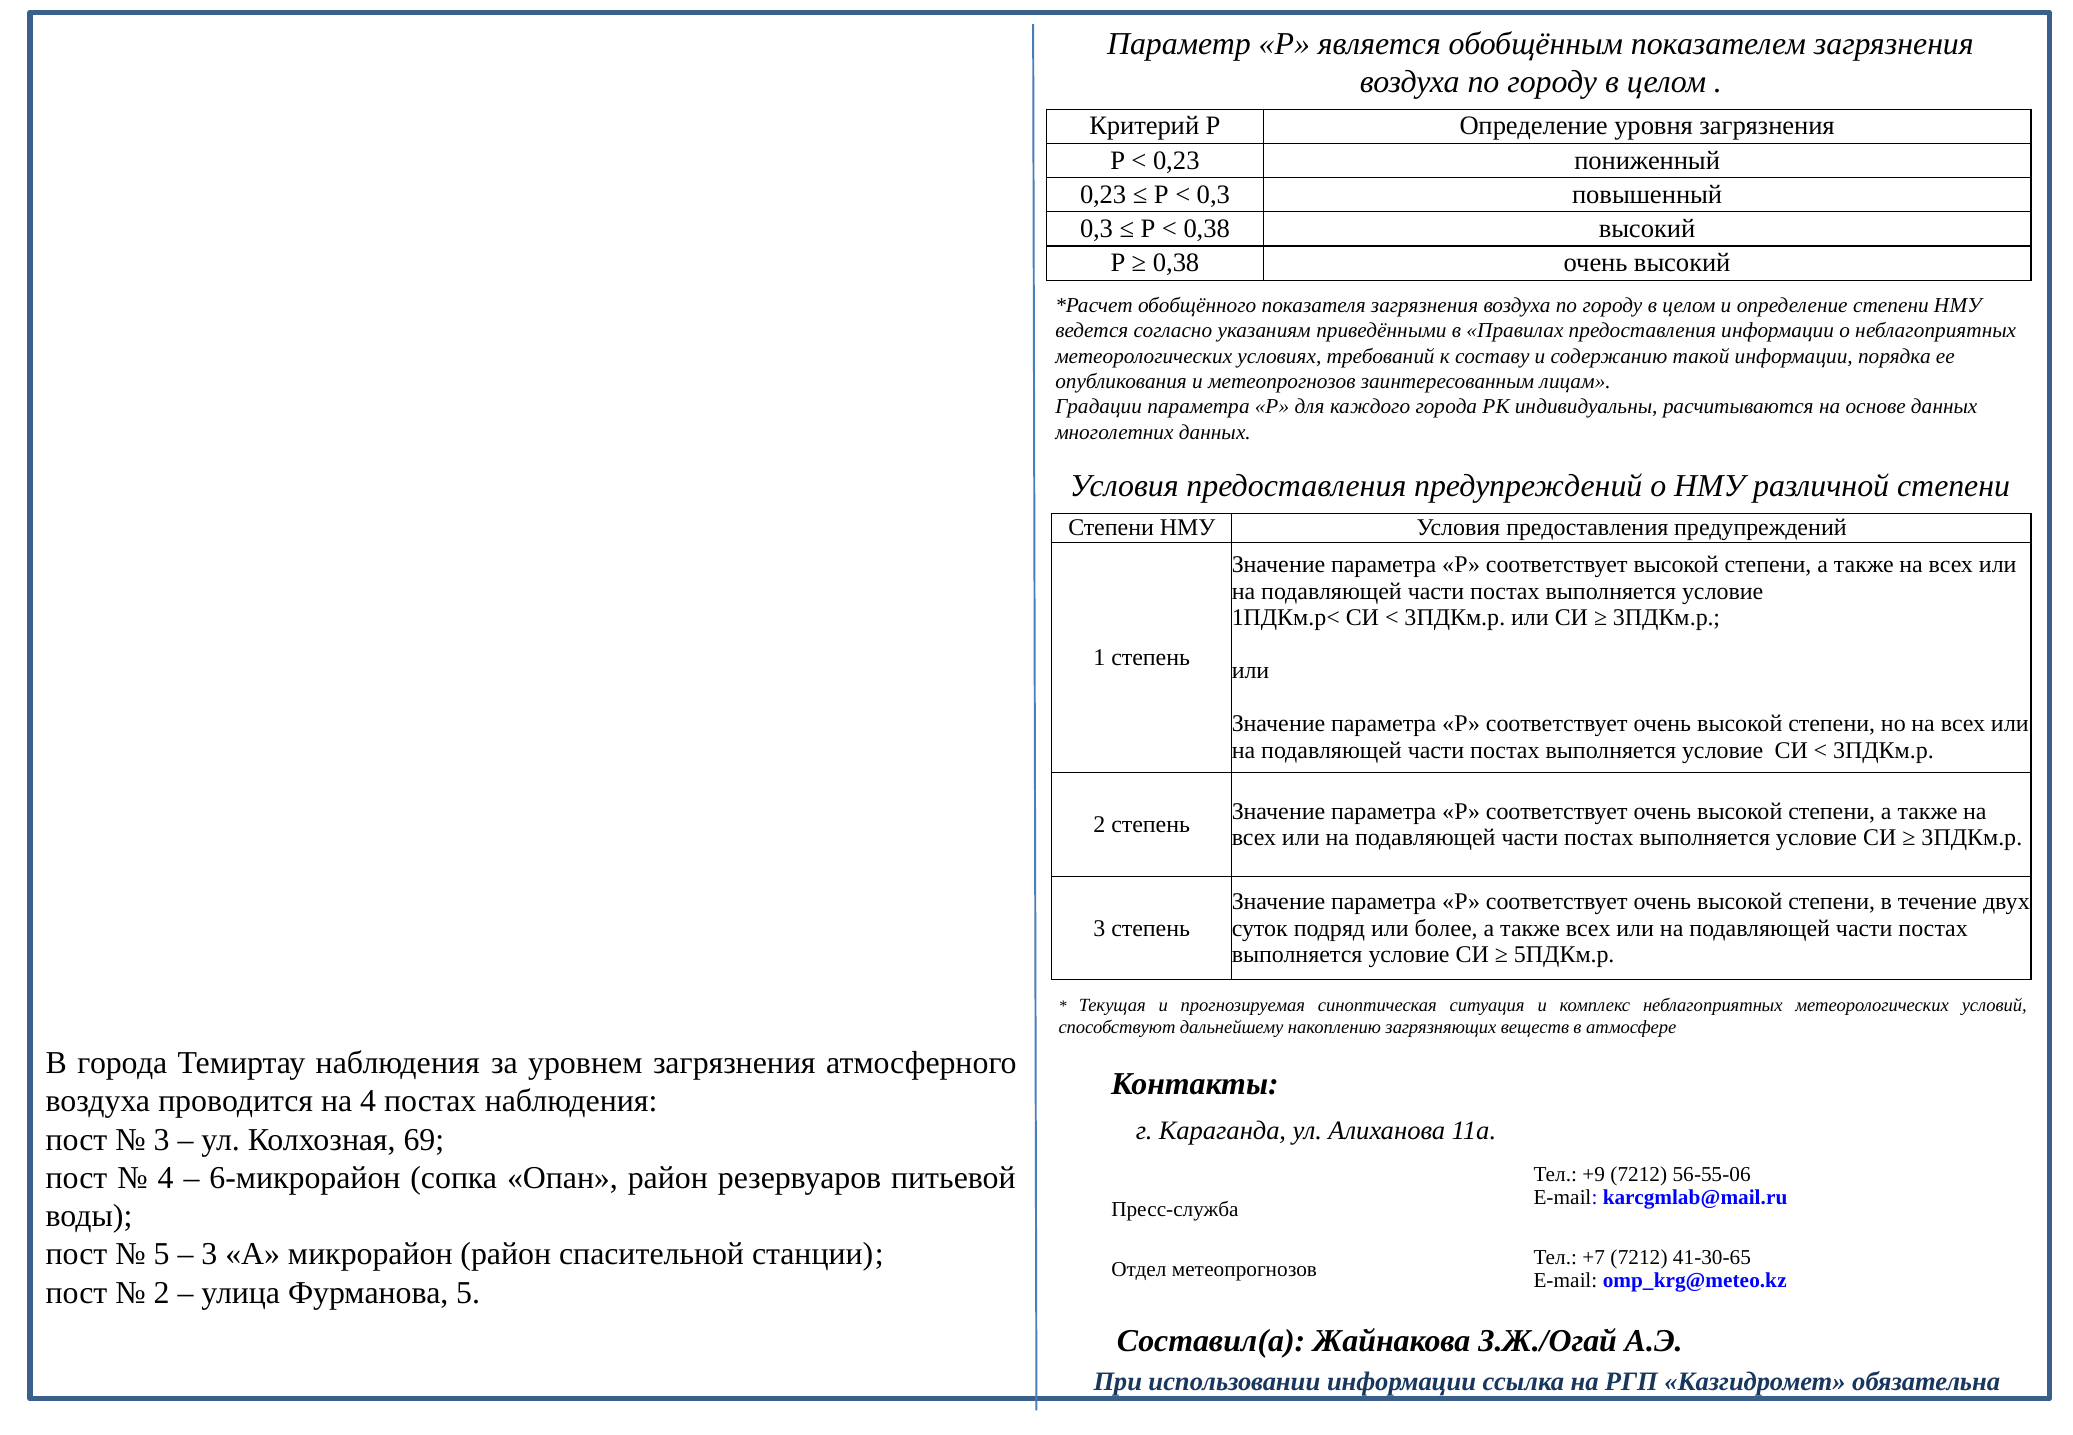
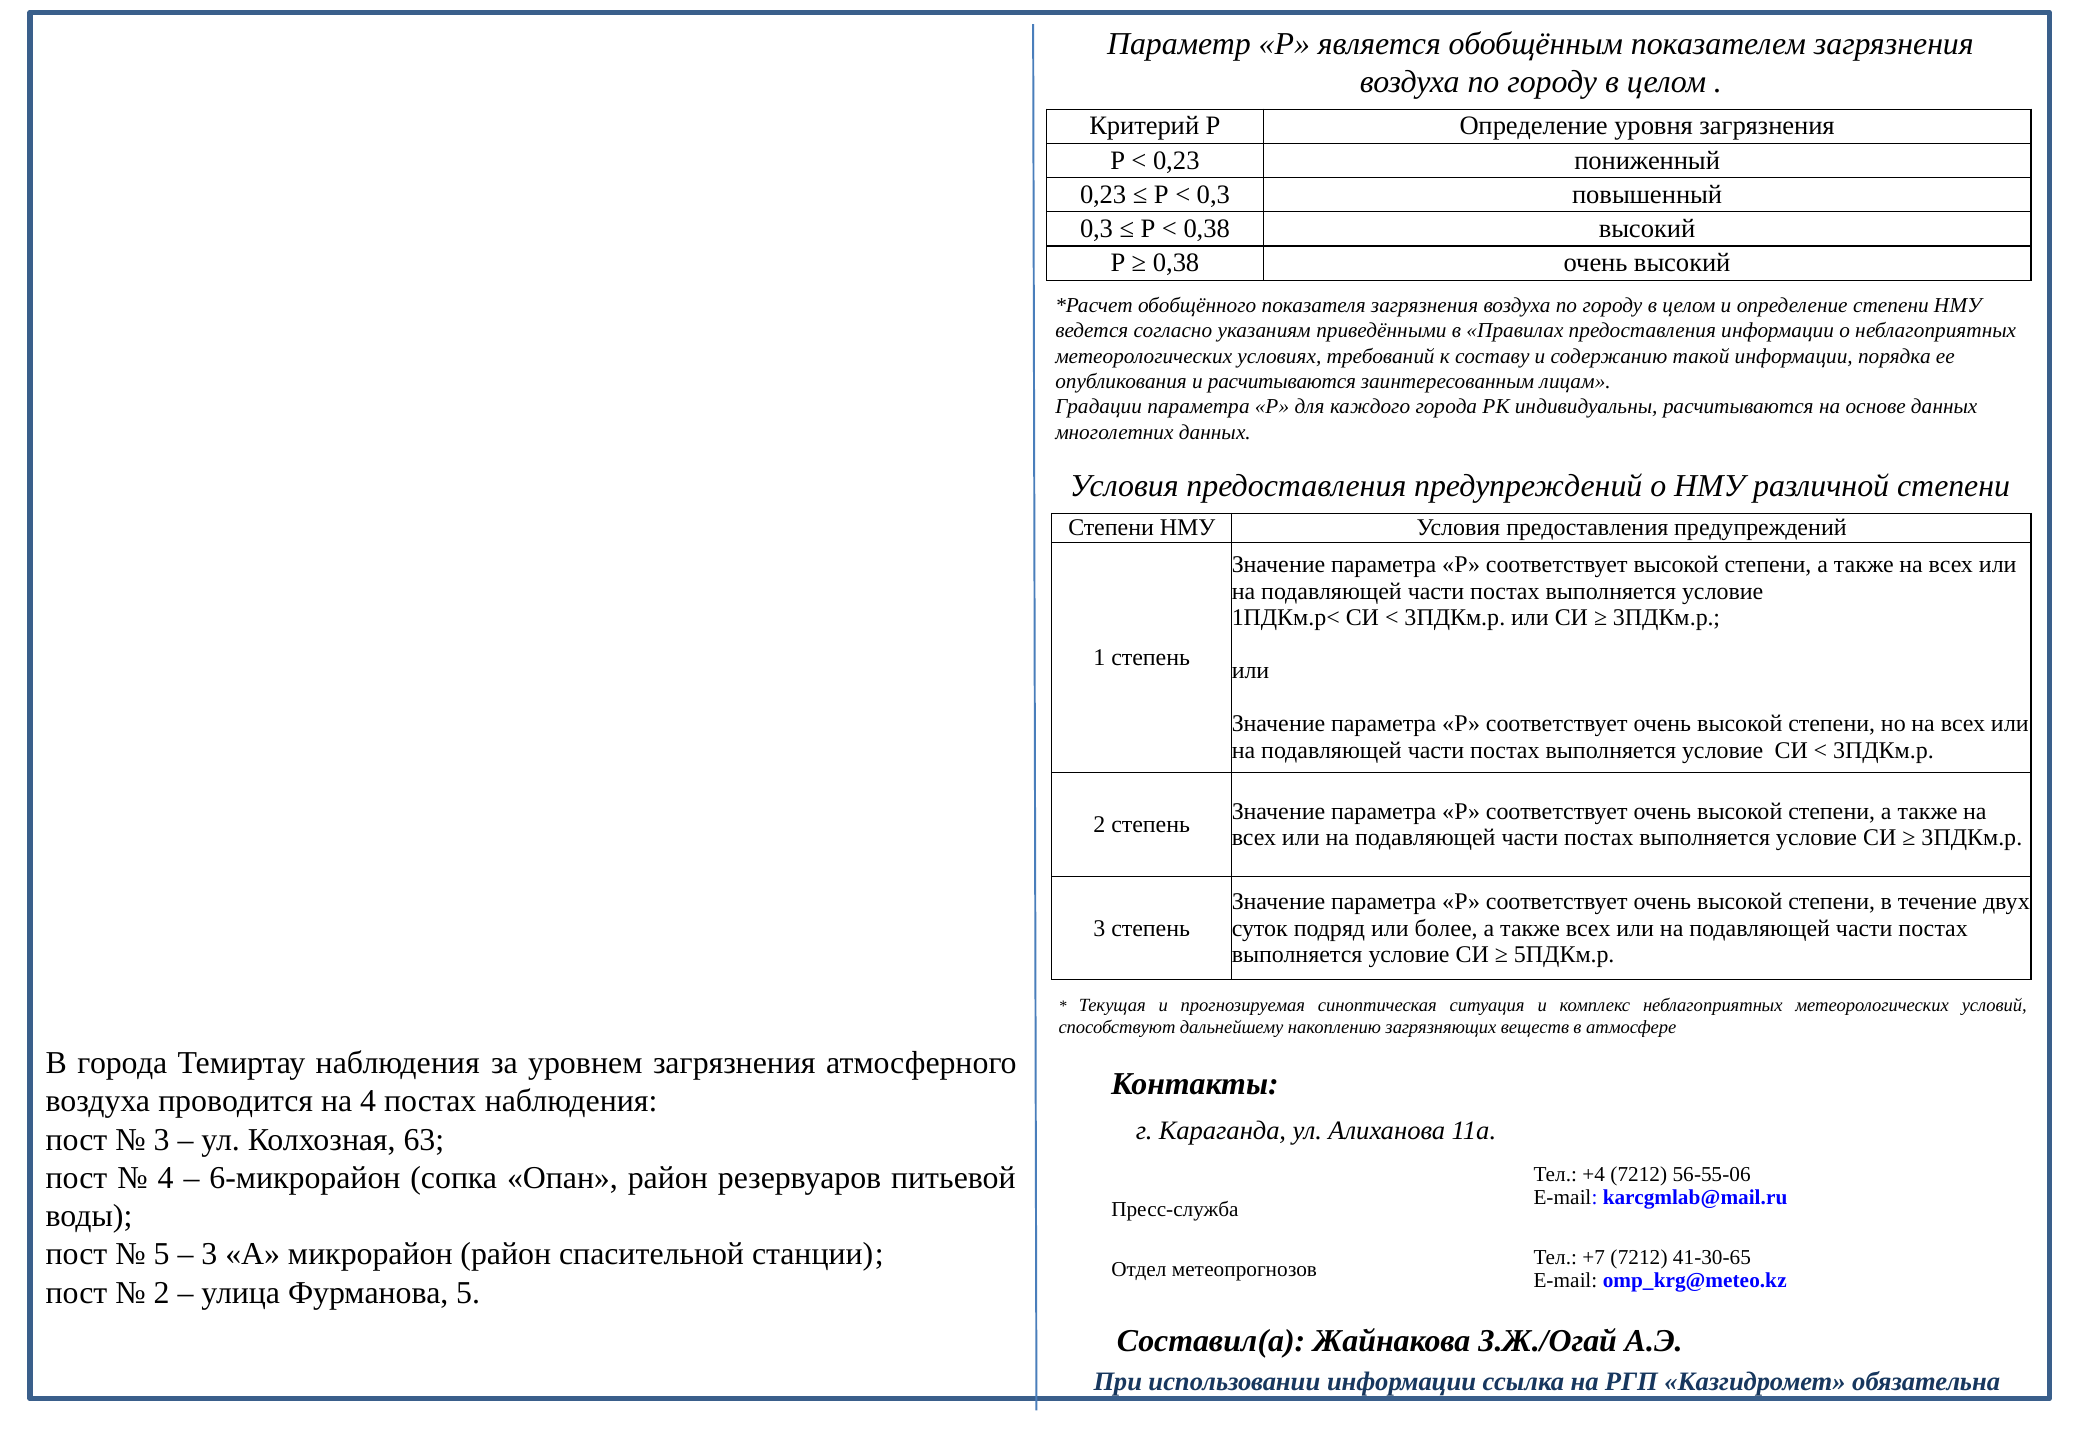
и метеопрогнозов: метеопрогнозов -> расчитываются
69: 69 -> 63
+9: +9 -> +4
